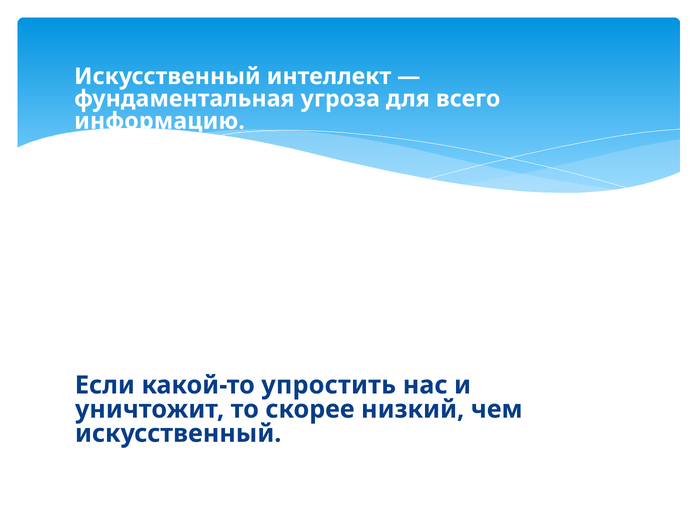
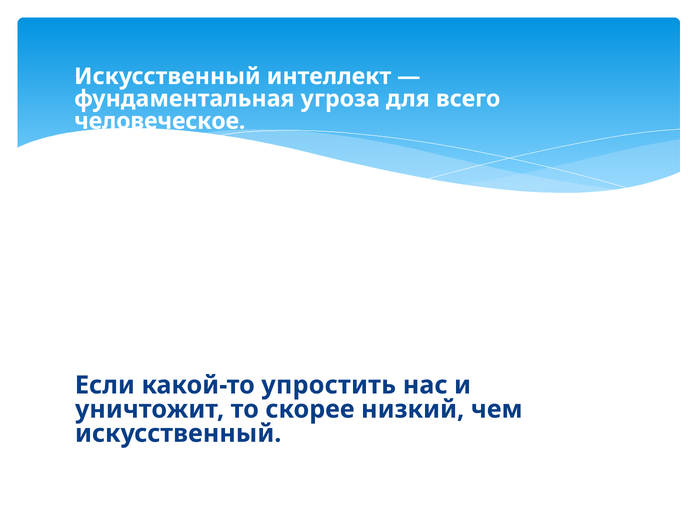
информацию: информацию -> человеческое
